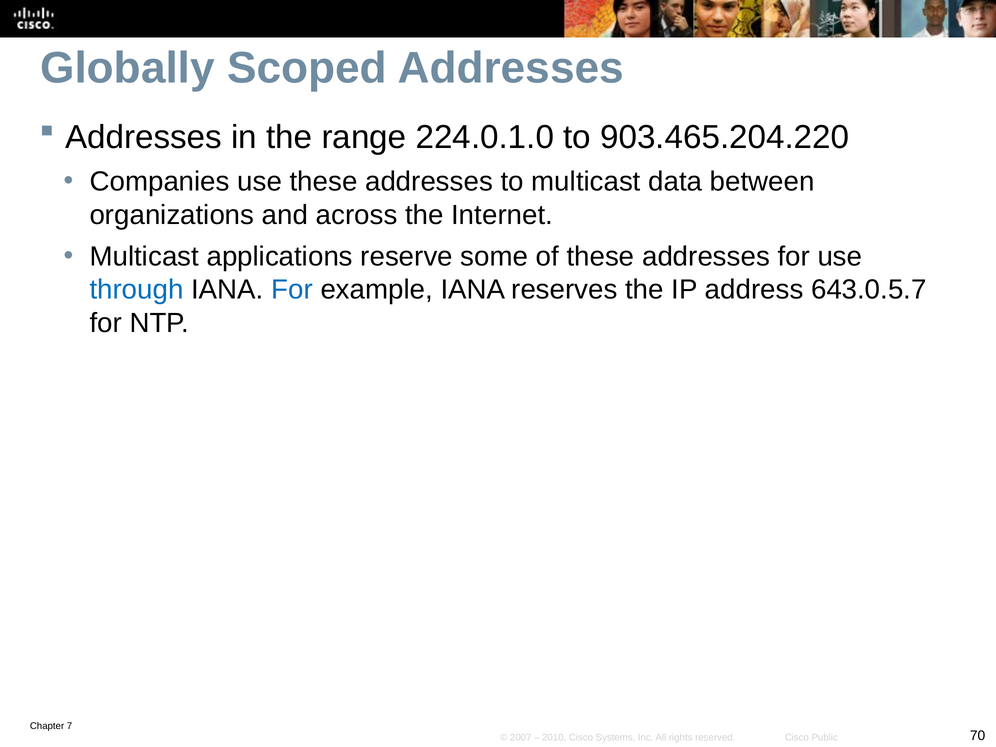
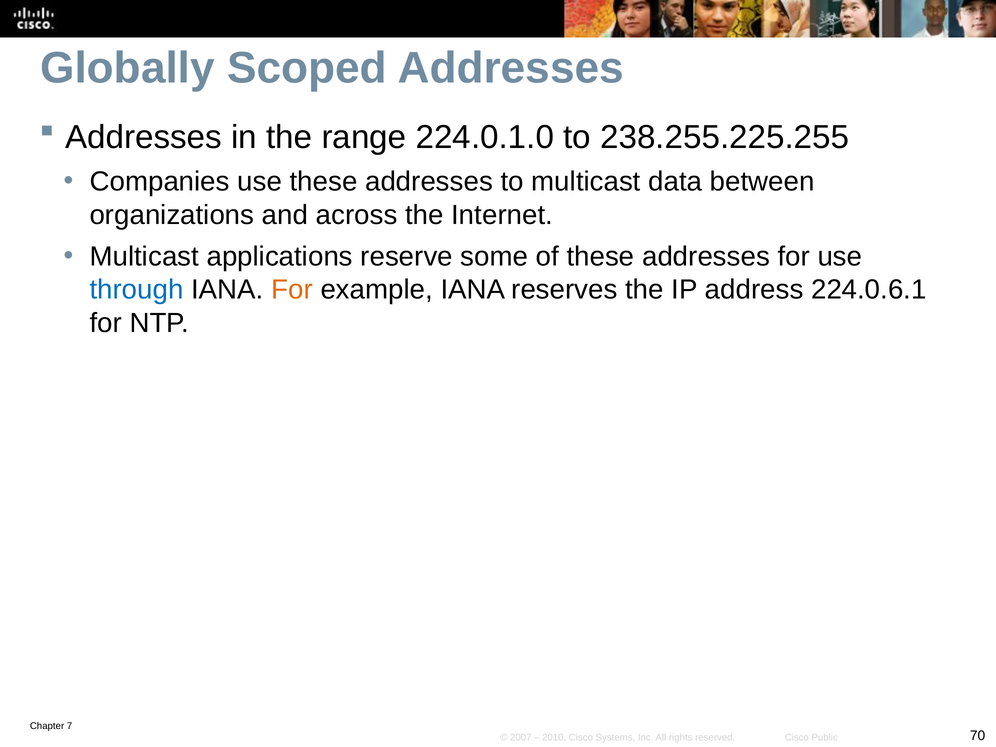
903.465.204.220: 903.465.204.220 -> 238.255.225.255
For at (292, 290) colour: blue -> orange
643.0.5.7: 643.0.5.7 -> 224.0.6.1
